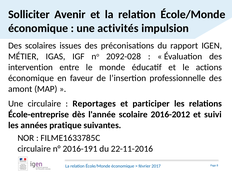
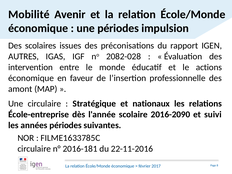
Solliciter: Solliciter -> Mobilité
une activités: activités -> périodes
MÉTIER: MÉTIER -> AUTRES
2092-028: 2092-028 -> 2082-028
Reportages: Reportages -> Stratégique
participer: participer -> nationaux
2016-2012: 2016-2012 -> 2016-2090
années pratique: pratique -> périodes
2016-191: 2016-191 -> 2016-181
